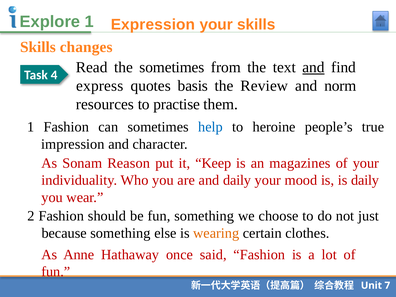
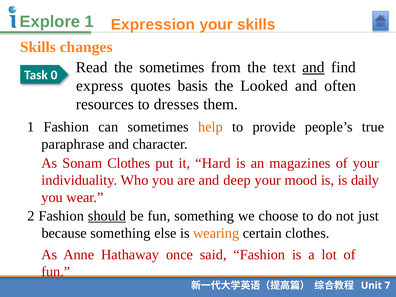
4: 4 -> 0
Review: Review -> Looked
norm: norm -> often
practise: practise -> dresses
help colour: blue -> orange
heroine: heroine -> provide
impression: impression -> paraphrase
Sonam Reason: Reason -> Clothes
Keep: Keep -> Hard
and daily: daily -> deep
should underline: none -> present
